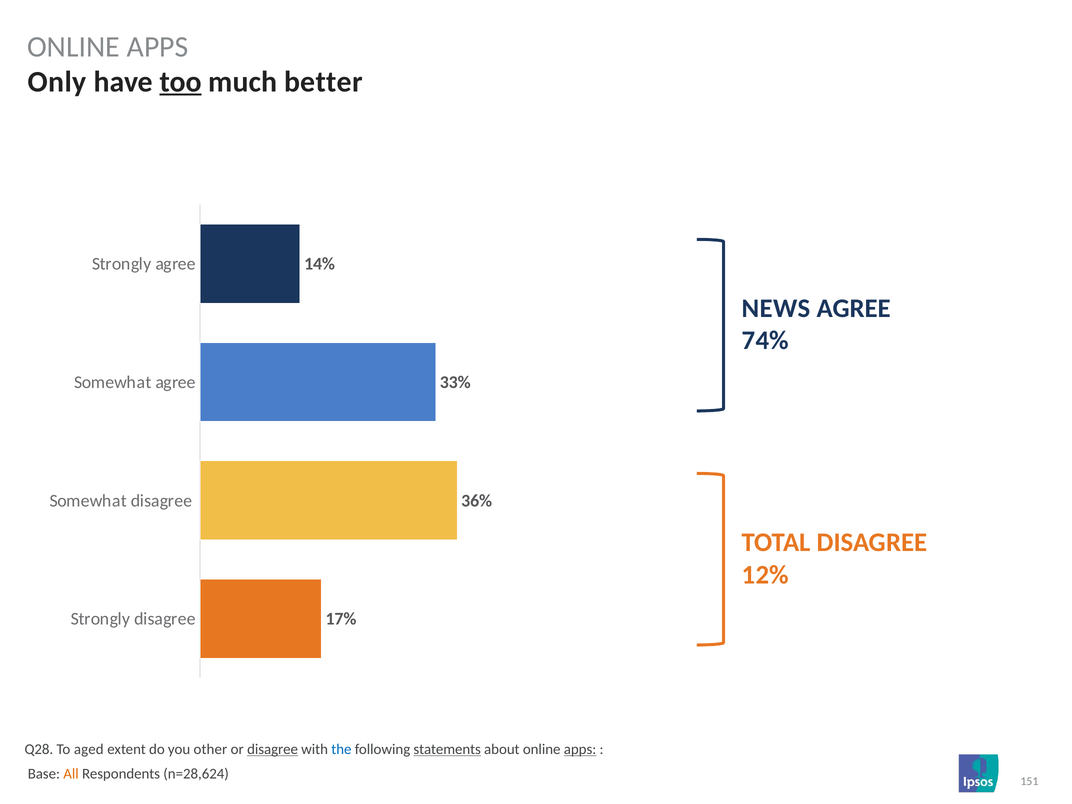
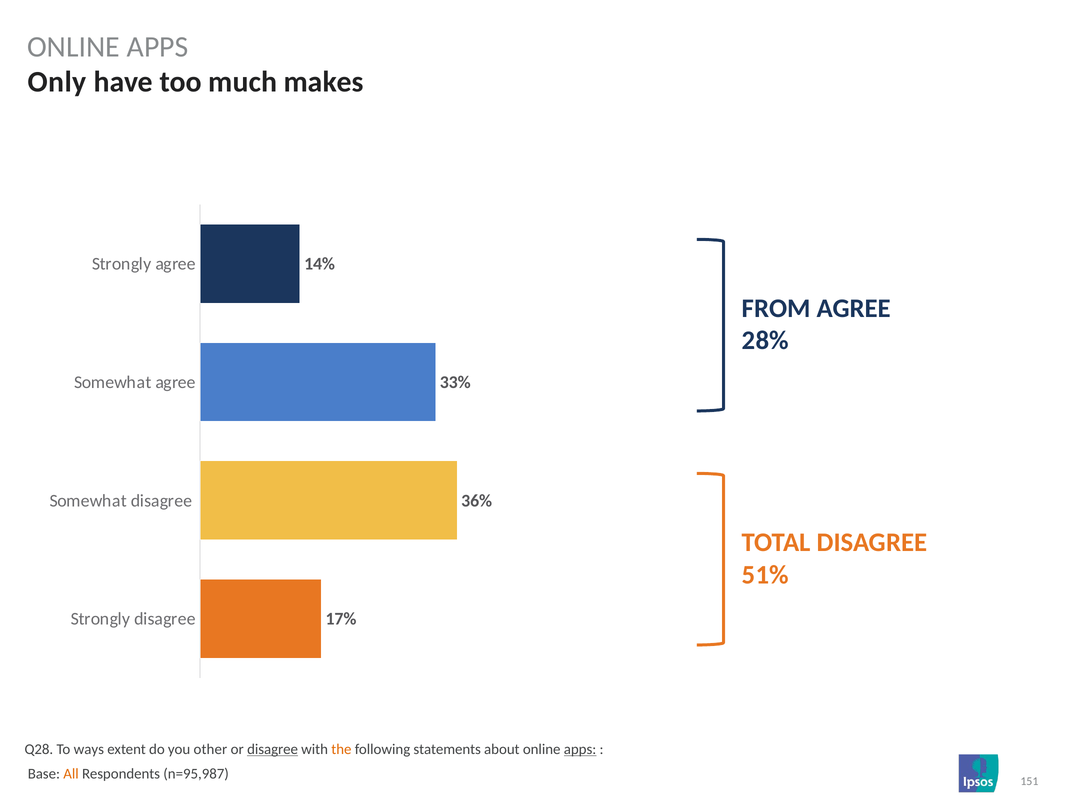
too underline: present -> none
better: better -> makes
NEWS: NEWS -> FROM
74%: 74% -> 28%
12%: 12% -> 51%
aged: aged -> ways
the colour: blue -> orange
statements underline: present -> none
n=28,624: n=28,624 -> n=95,987
